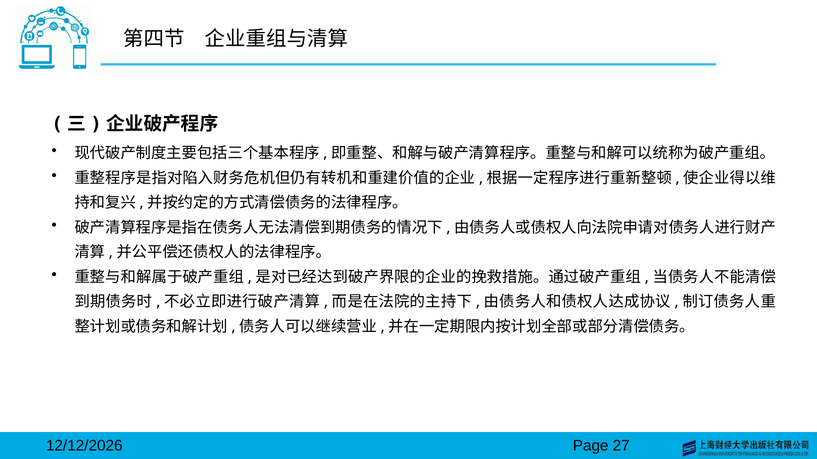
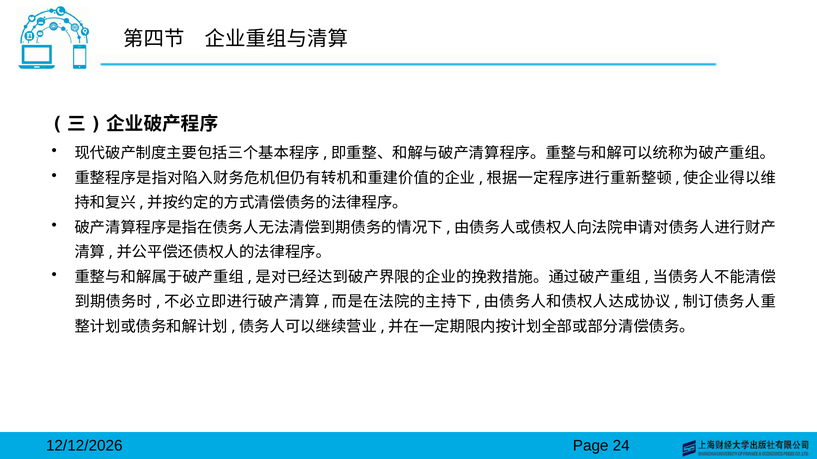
27: 27 -> 24
